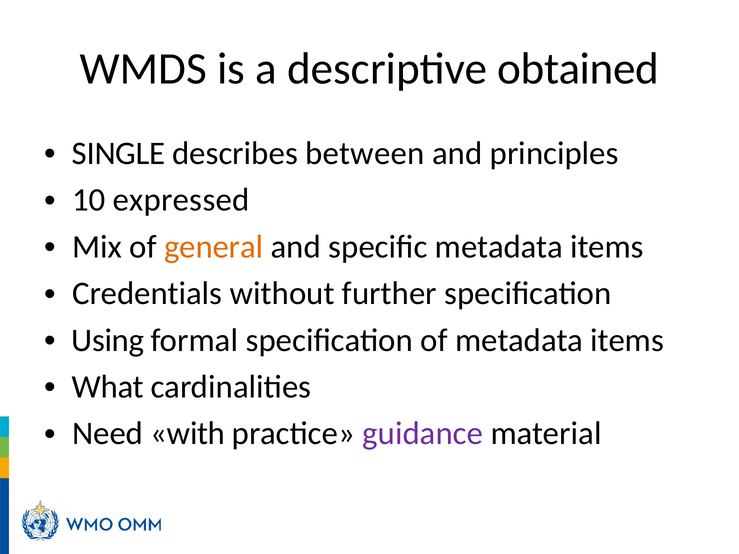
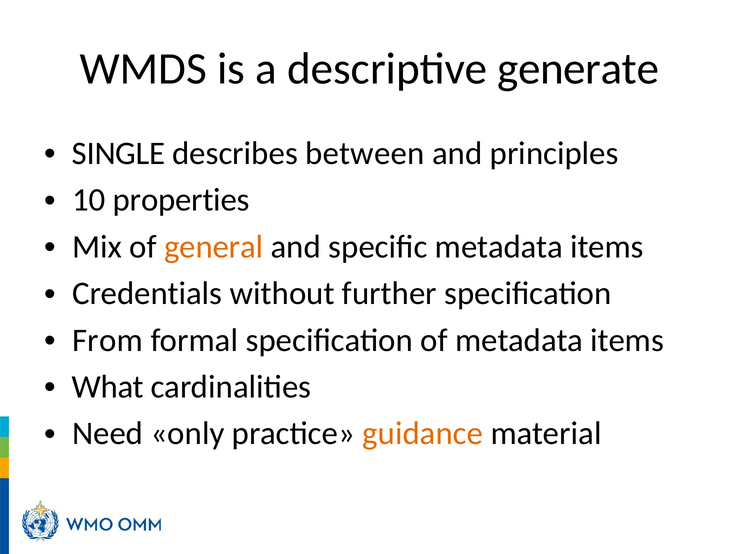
obtained: obtained -> generate
expressed: expressed -> properties
Using: Using -> From
with: with -> only
guidance colour: purple -> orange
